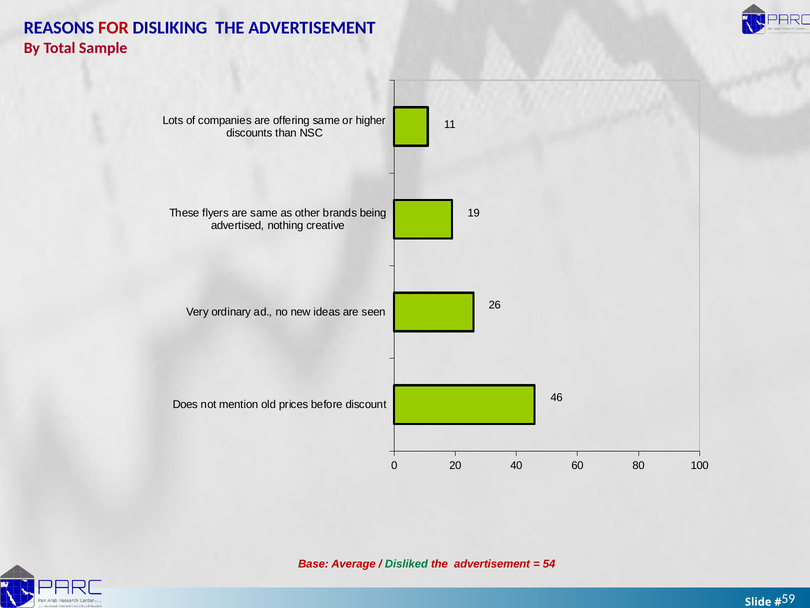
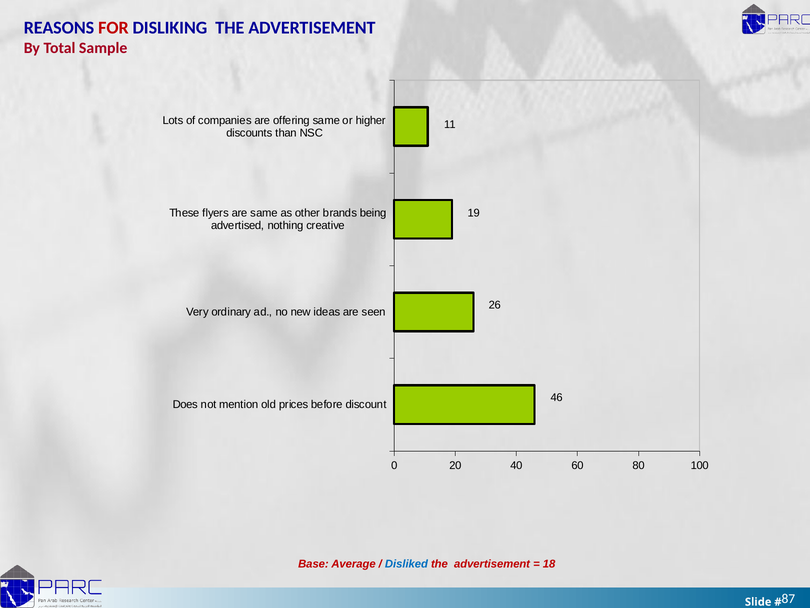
Disliked colour: green -> blue
54: 54 -> 18
59: 59 -> 87
